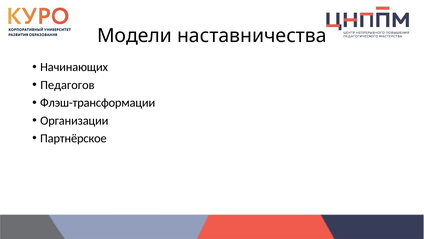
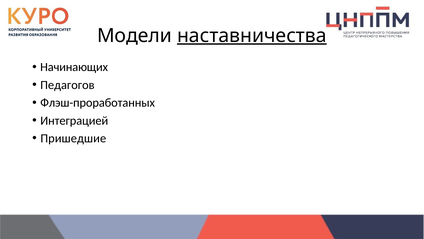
наставничества underline: none -> present
Флэш-трансформации: Флэш-трансформации -> Флэш-проработанных
Организации: Организации -> Интеграцией
Партнёрское: Партнёрское -> Пришедшие
